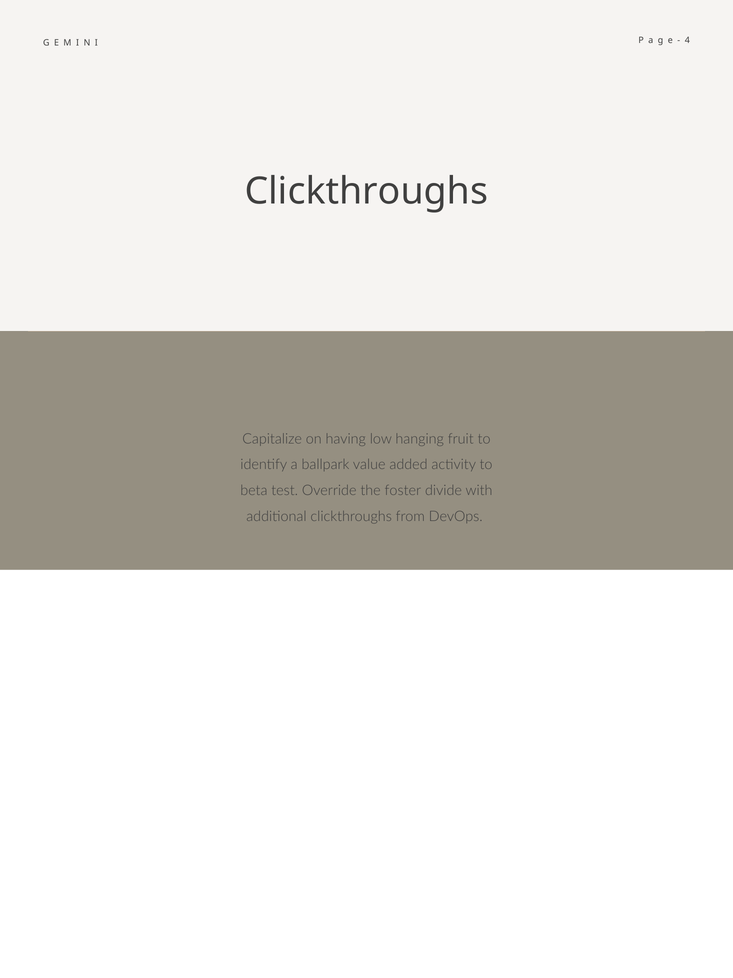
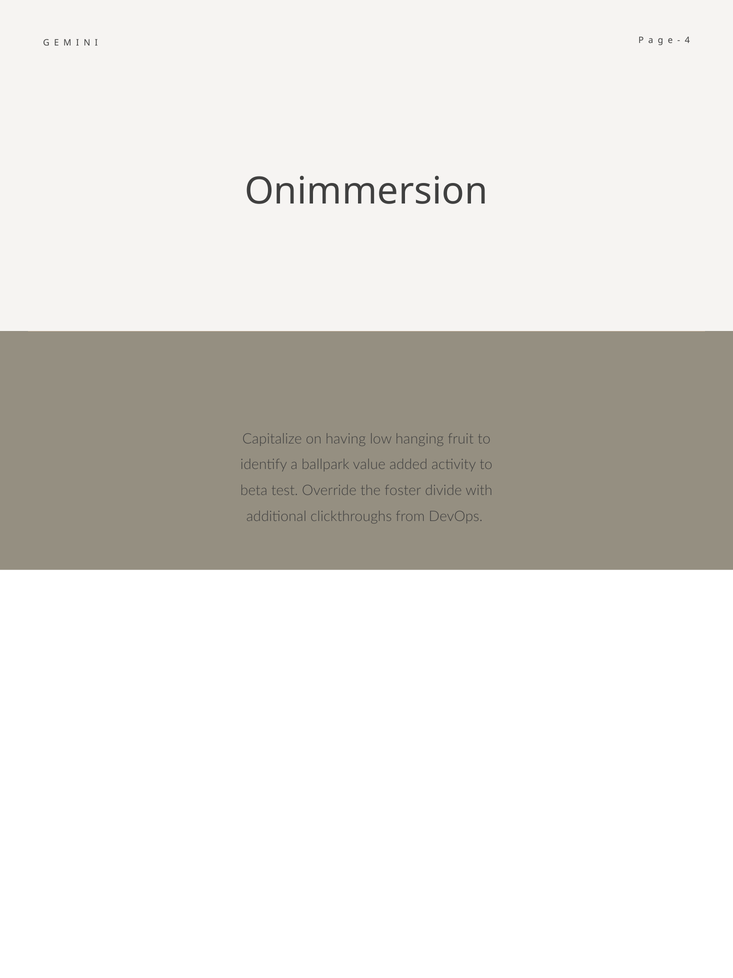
Clickthroughs at (366, 191): Clickthroughs -> Onimmersion
